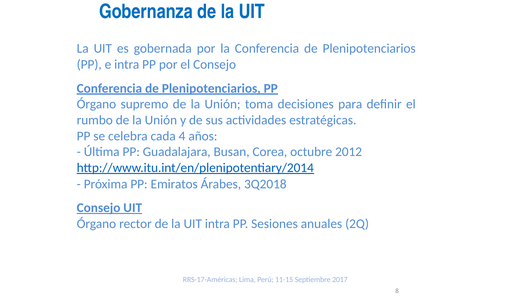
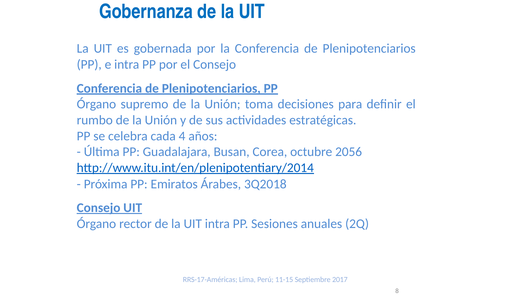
2012: 2012 -> 2056
